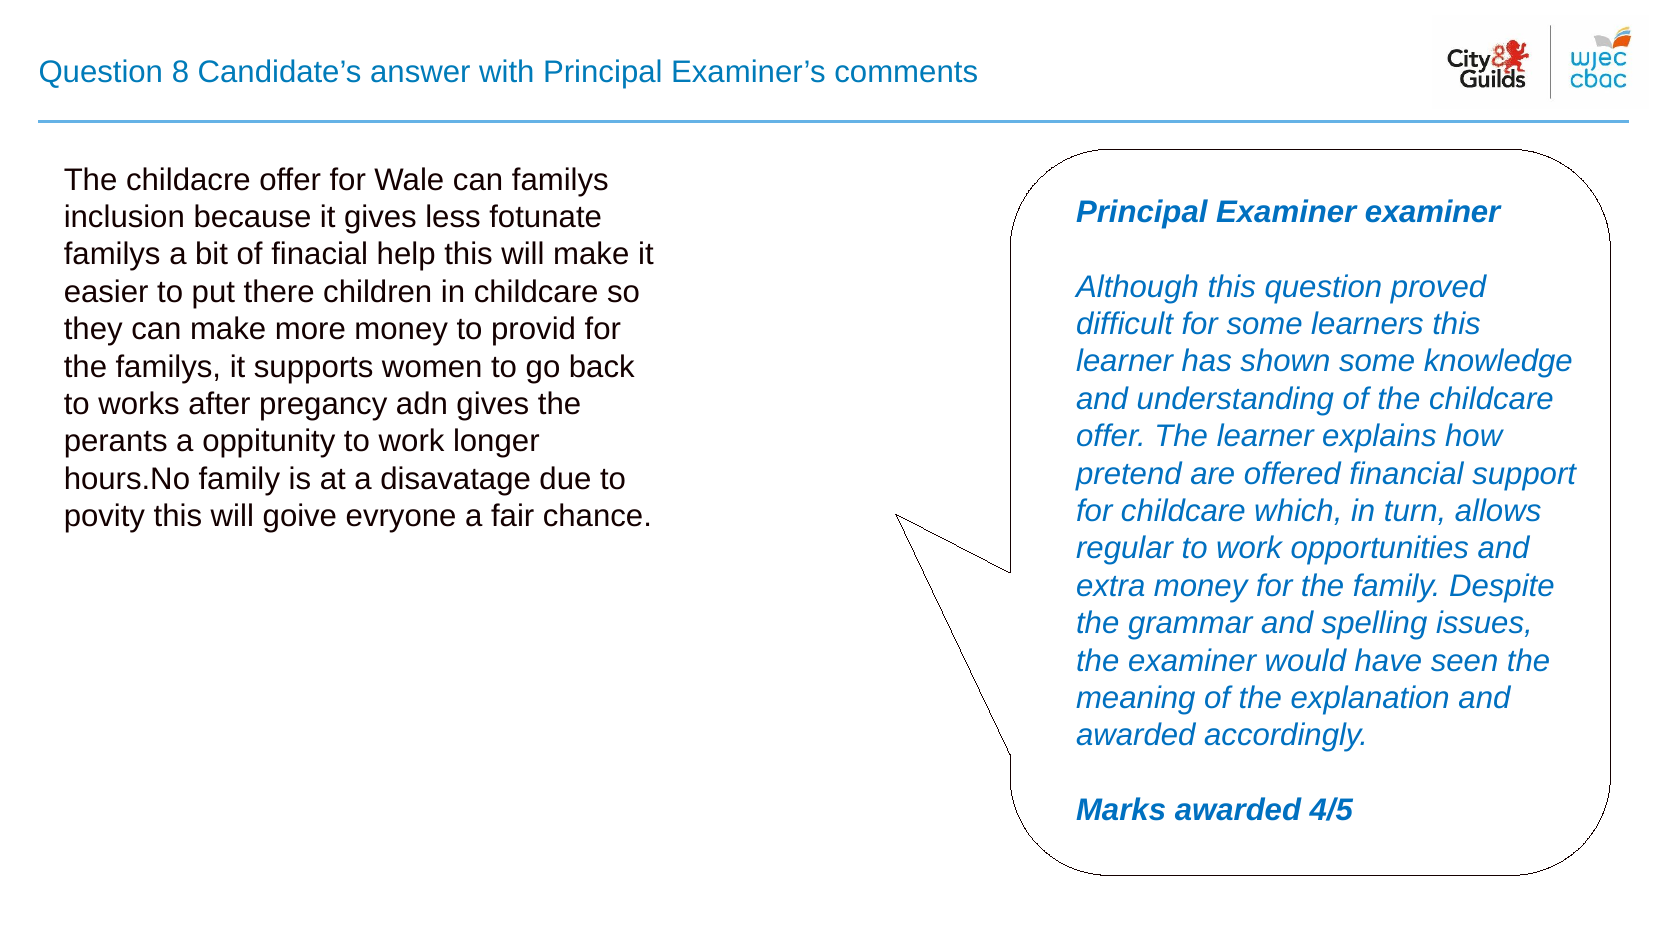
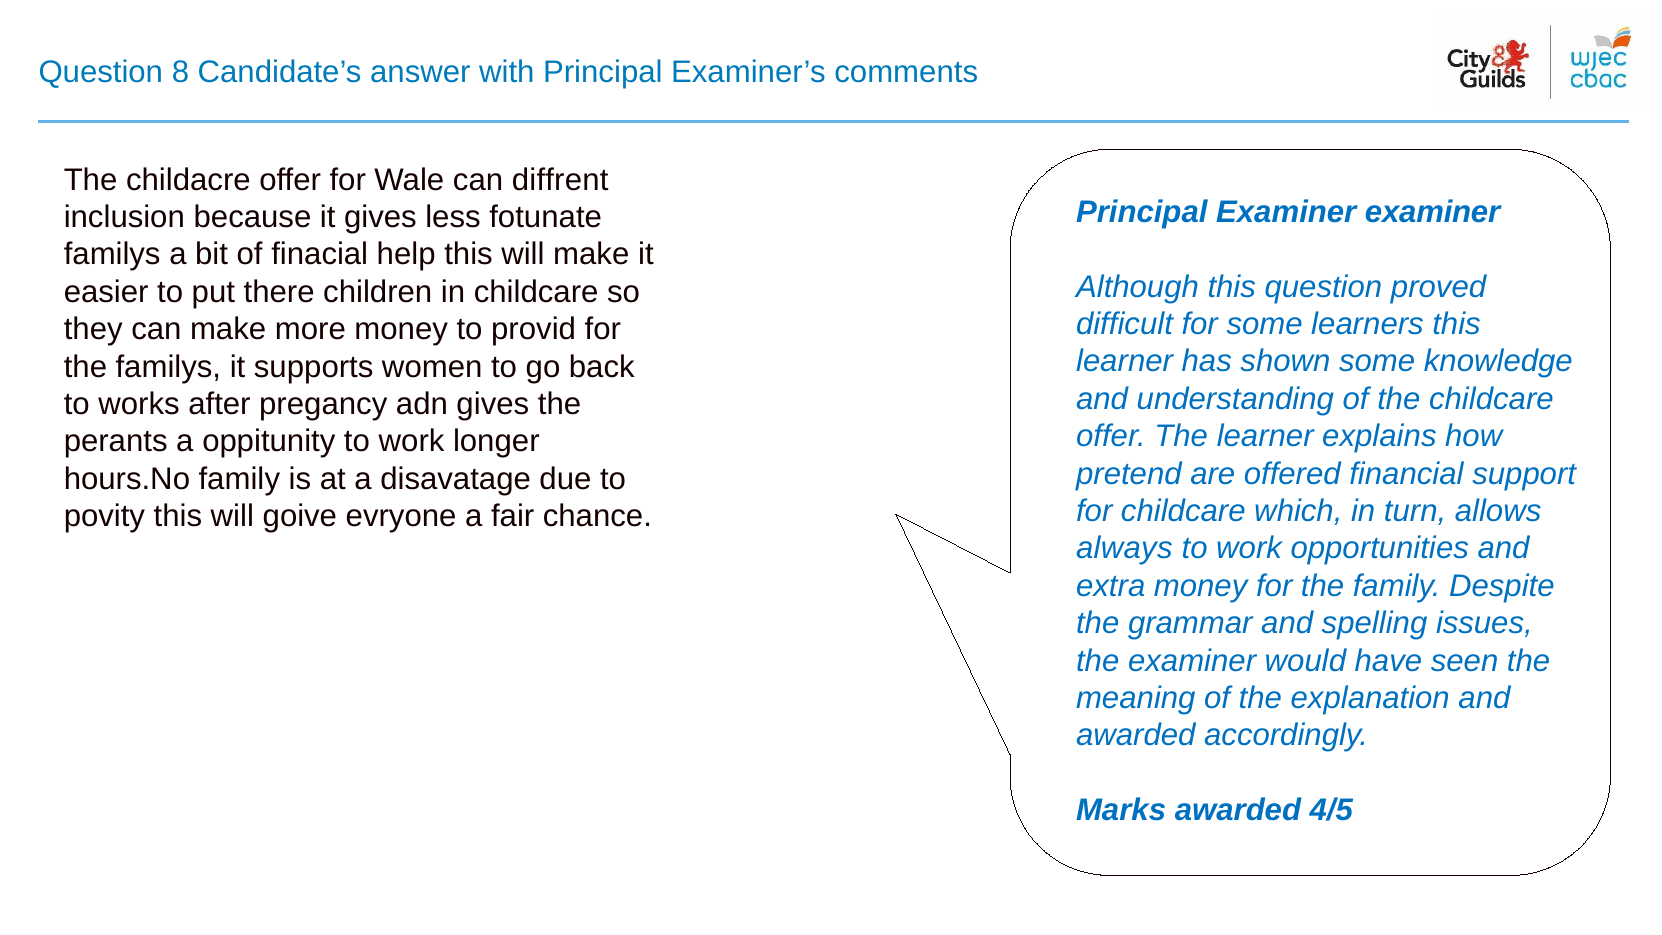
can familys: familys -> diffrent
regular: regular -> always
